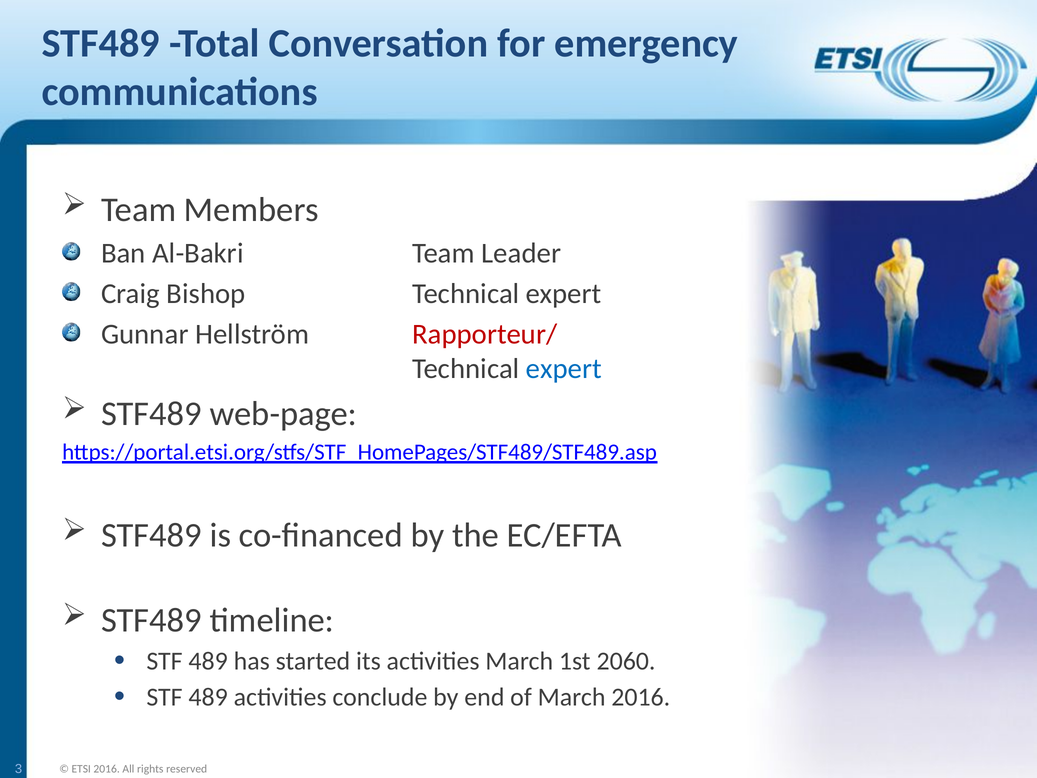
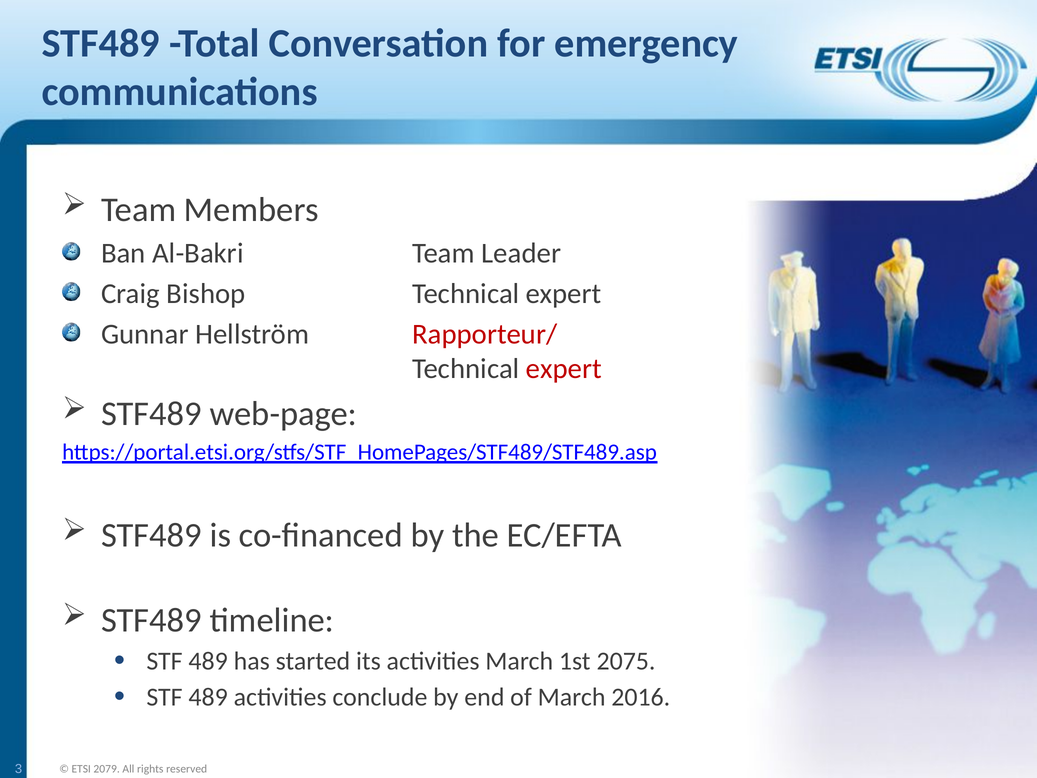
expert at (564, 368) colour: blue -> red
2060: 2060 -> 2075
ETSI 2016: 2016 -> 2079
